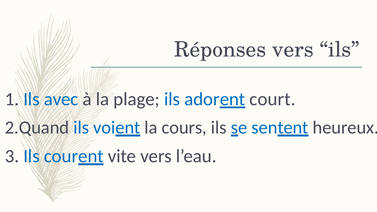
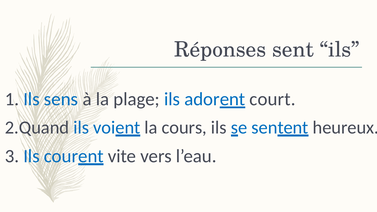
Réponses vers: vers -> sent
avec: avec -> sens
